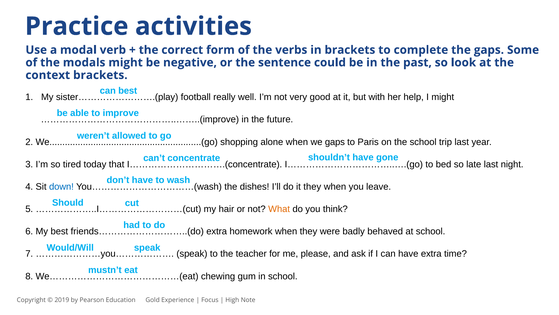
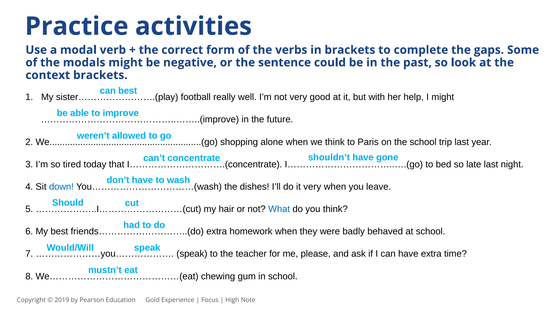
we gaps: gaps -> think
it they: they -> very
What colour: orange -> blue
